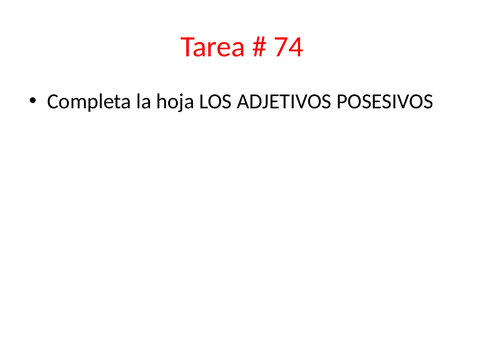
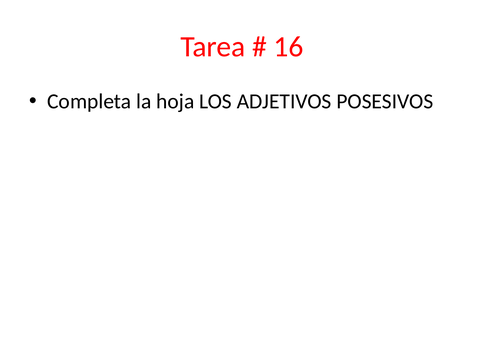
74: 74 -> 16
